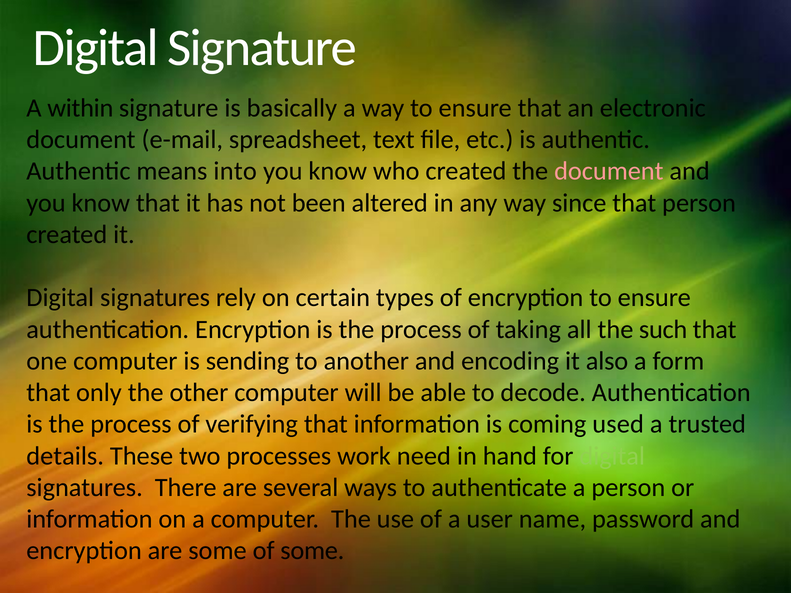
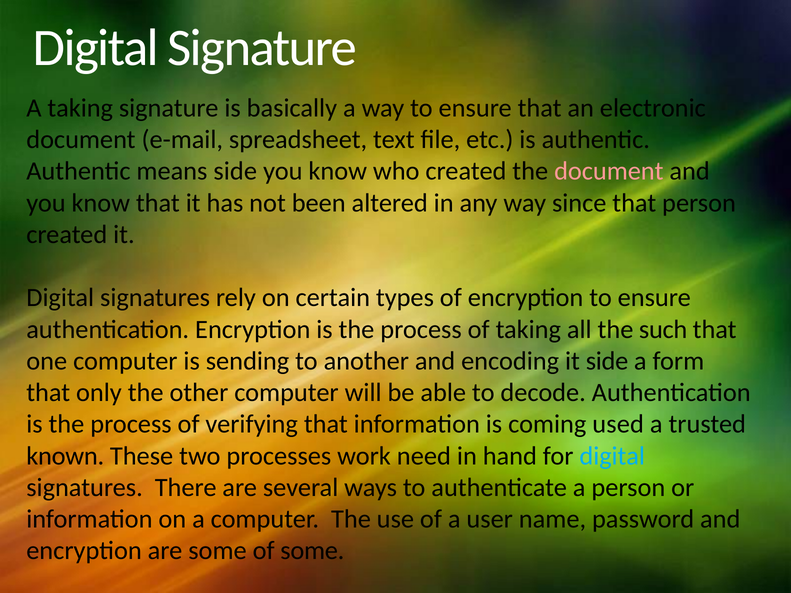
A within: within -> taking
means into: into -> side
it also: also -> side
details: details -> known
digital at (612, 456) colour: light green -> light blue
